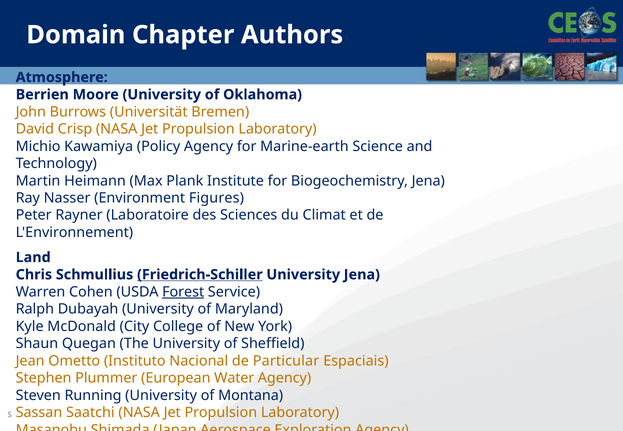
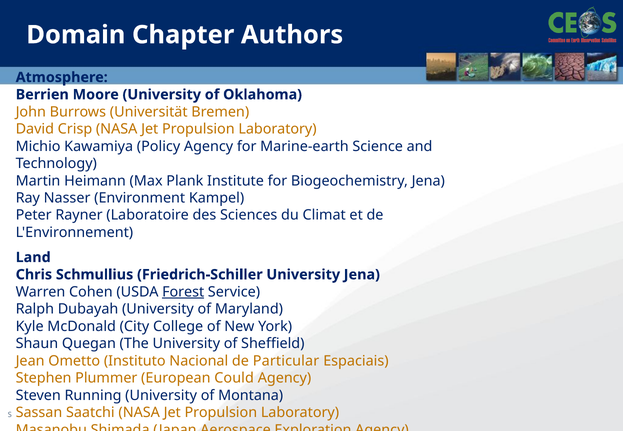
Figures: Figures -> Kampel
Friedrich-Schiller underline: present -> none
Water: Water -> Could
